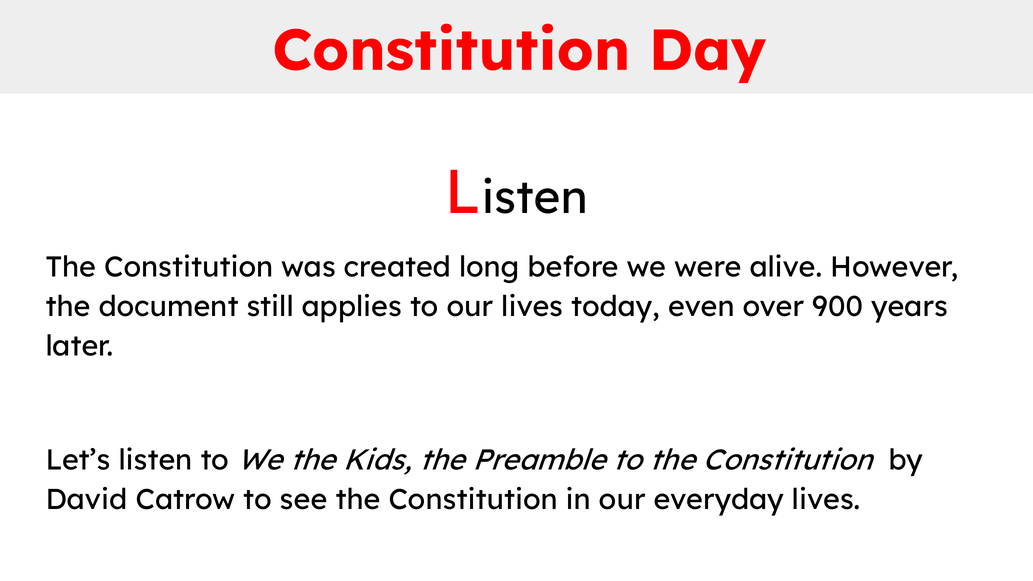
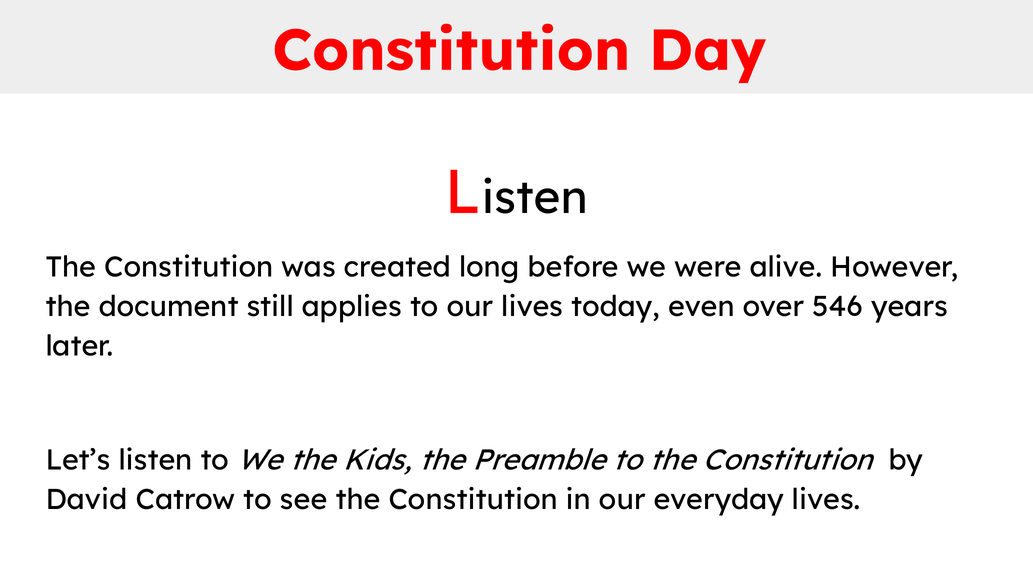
900: 900 -> 546
